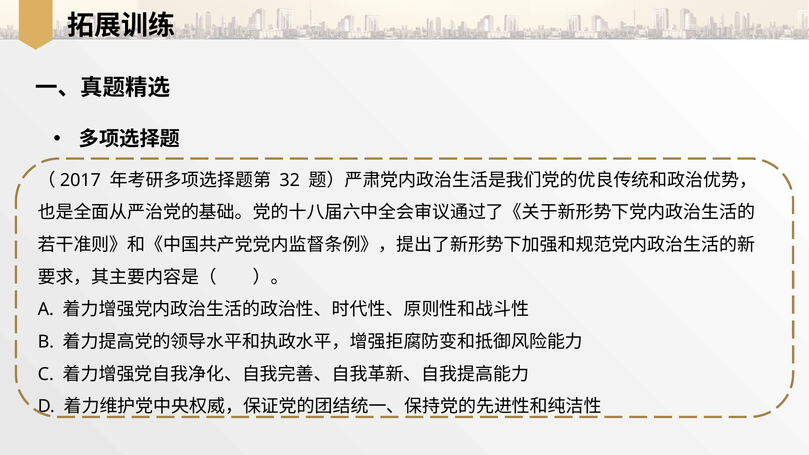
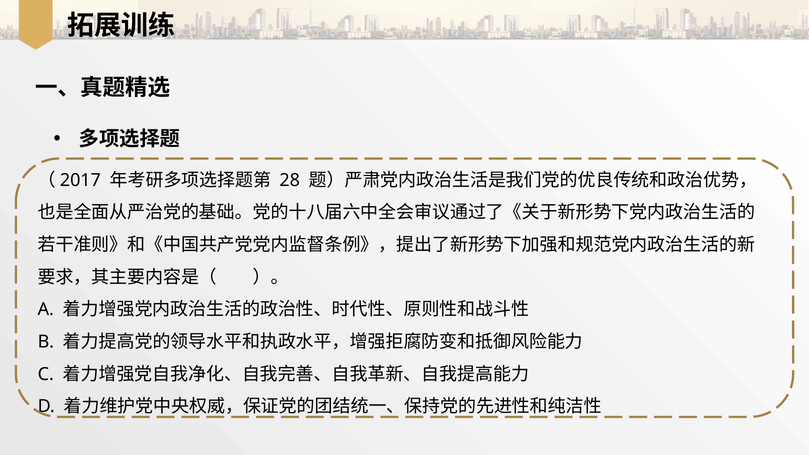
32: 32 -> 28
